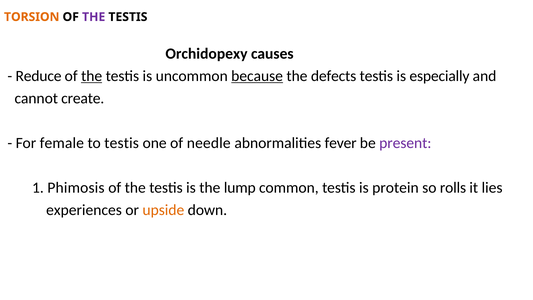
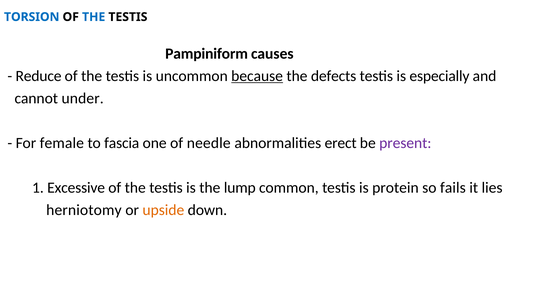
TORSION colour: orange -> blue
THE at (94, 17) colour: purple -> blue
Orchidopexy: Orchidopexy -> Pampiniform
the at (92, 76) underline: present -> none
create: create -> under
to testis: testis -> fascia
fever: fever -> erect
Phimosis: Phimosis -> Excessive
rolls: rolls -> fails
experiences: experiences -> herniotomy
